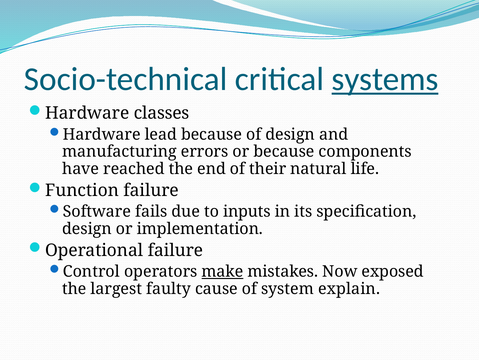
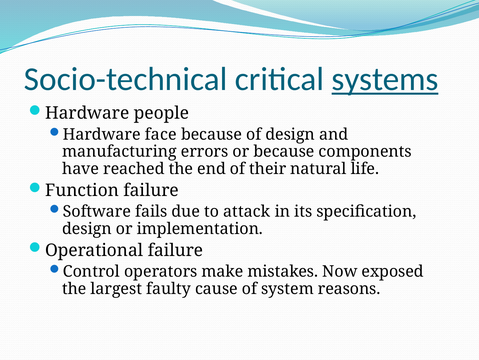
classes: classes -> people
lead: lead -> face
inputs: inputs -> attack
make underline: present -> none
explain: explain -> reasons
